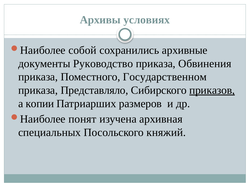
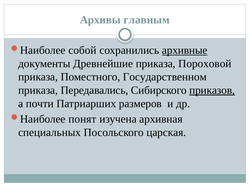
условиях: условиях -> главным
архивные underline: none -> present
Руководство: Руководство -> Древнейшие
Обвинения: Обвинения -> Пороховой
Представляло: Представляло -> Передавались
копии: копии -> почти
княжий: княжий -> царская
